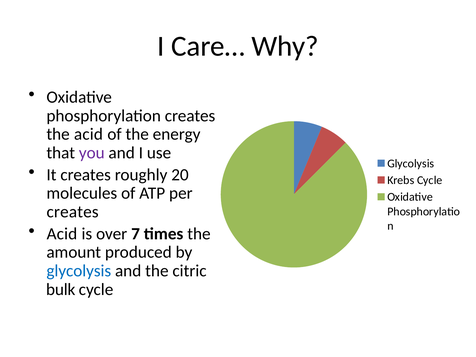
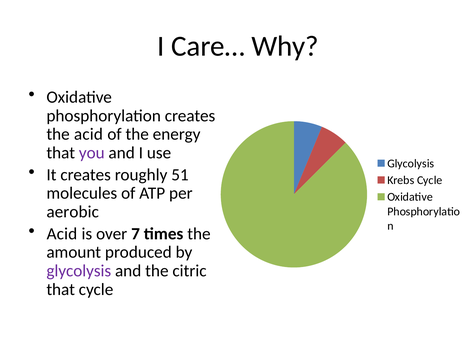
20: 20 -> 51
creates at (73, 212): creates -> aerobic
glycolysis at (79, 271) colour: blue -> purple
bulk at (61, 289): bulk -> that
